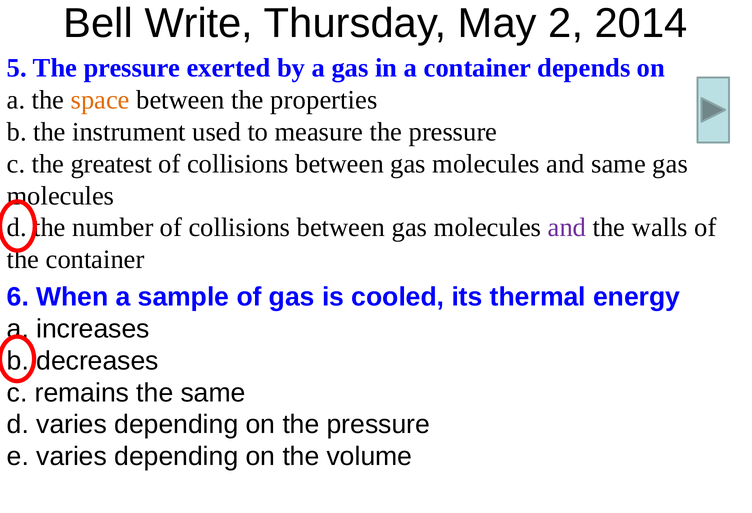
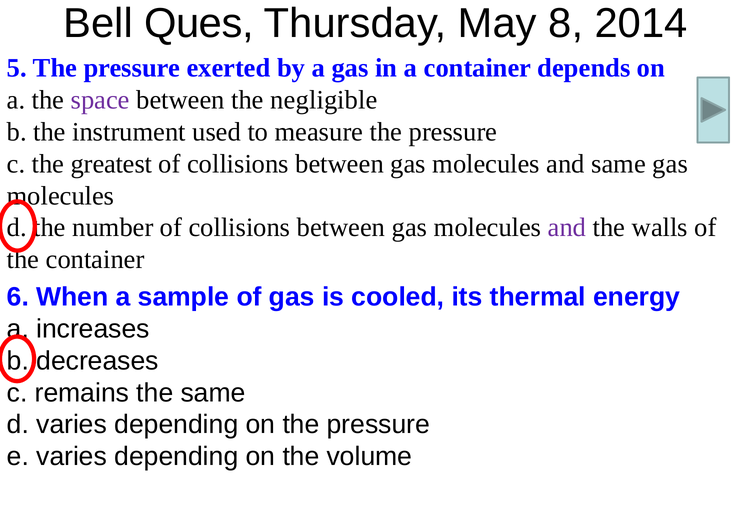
Write: Write -> Ques
2: 2 -> 8
space colour: orange -> purple
properties: properties -> negligible
